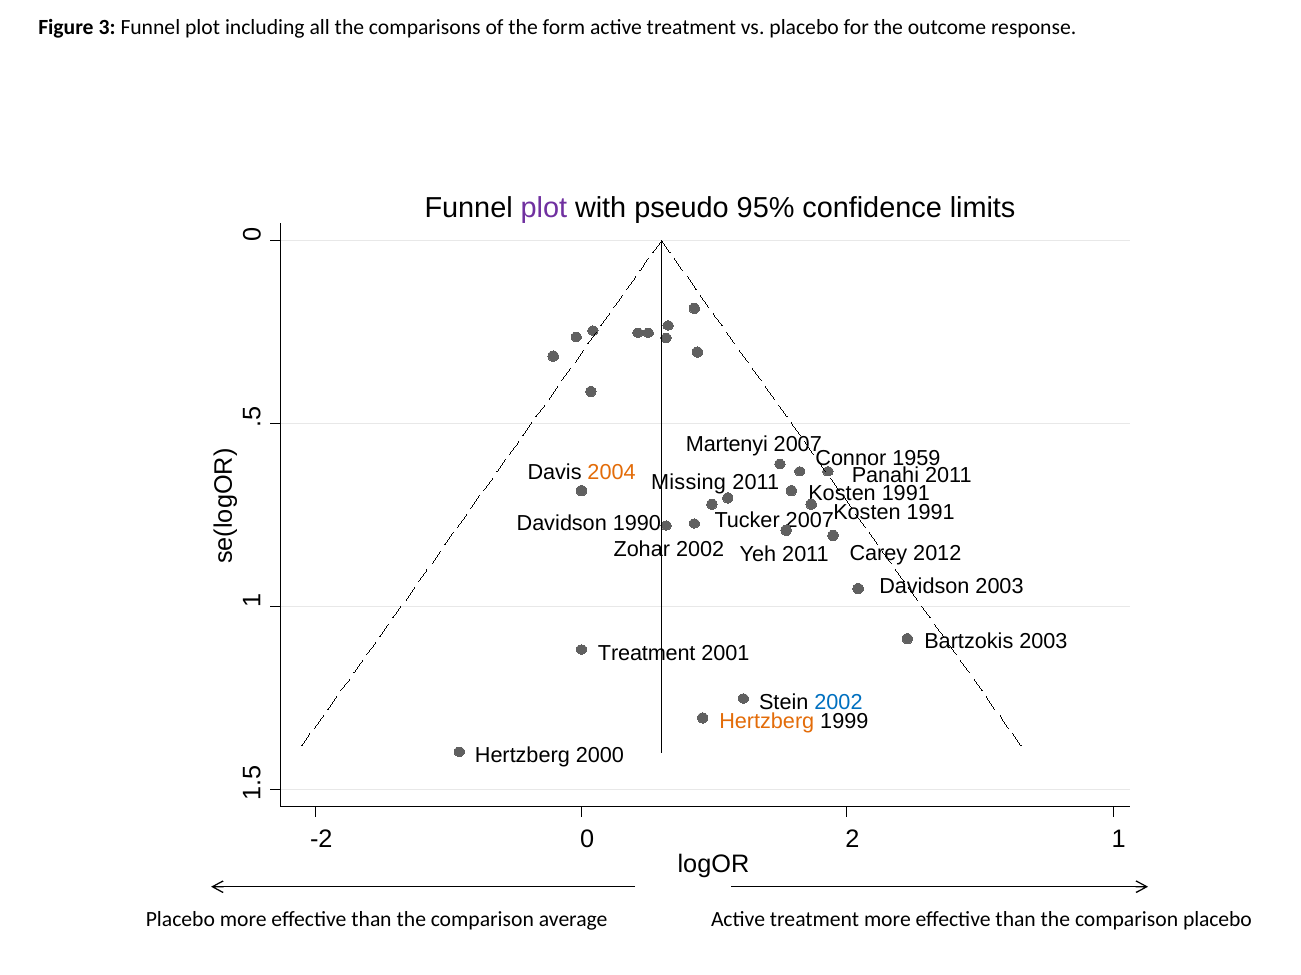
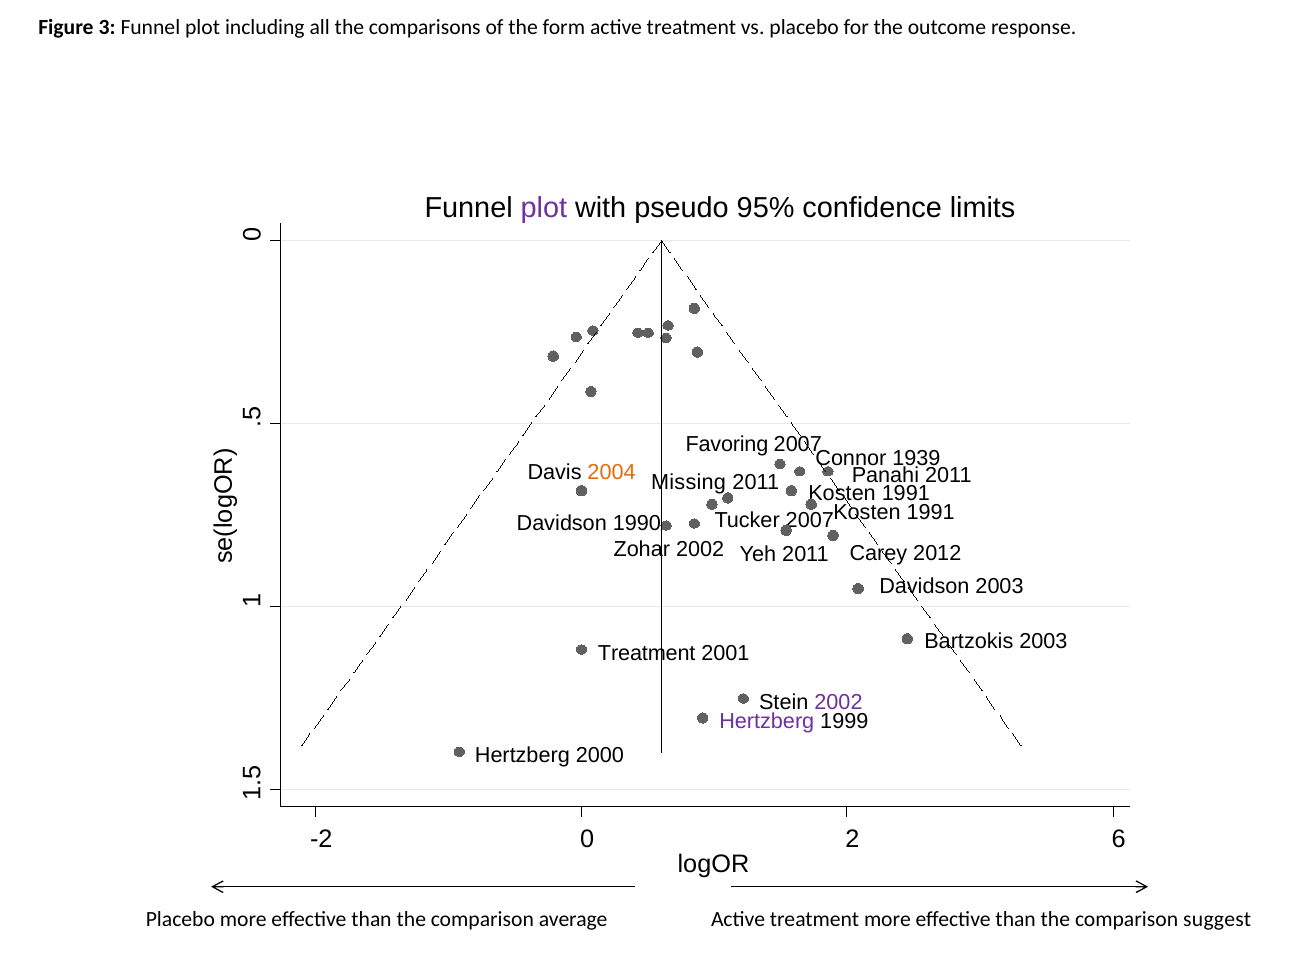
Martenyi: Martenyi -> Favoring
1959: 1959 -> 1939
2002 at (838, 703) colour: blue -> purple
Hertzberg at (767, 721) colour: orange -> purple
2 1: 1 -> 6
comparison placebo: placebo -> suggest
